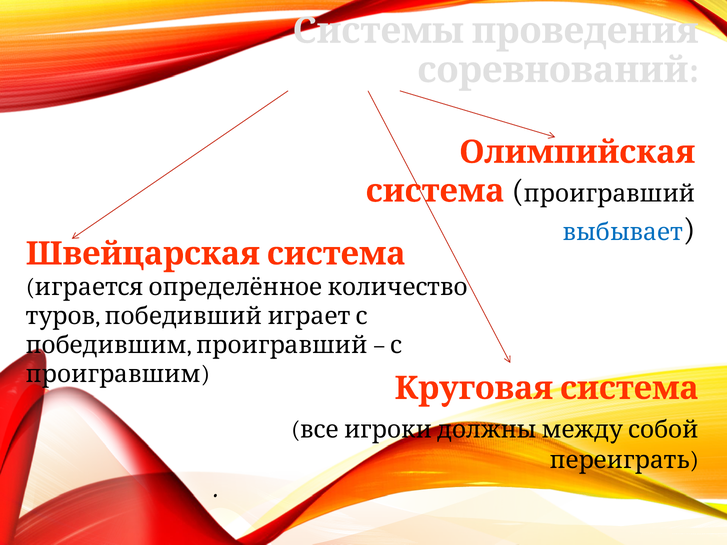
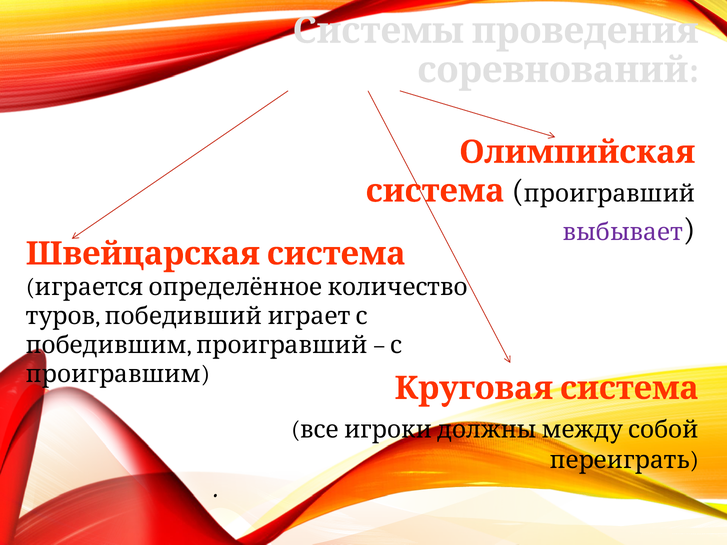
выбывает colour: blue -> purple
